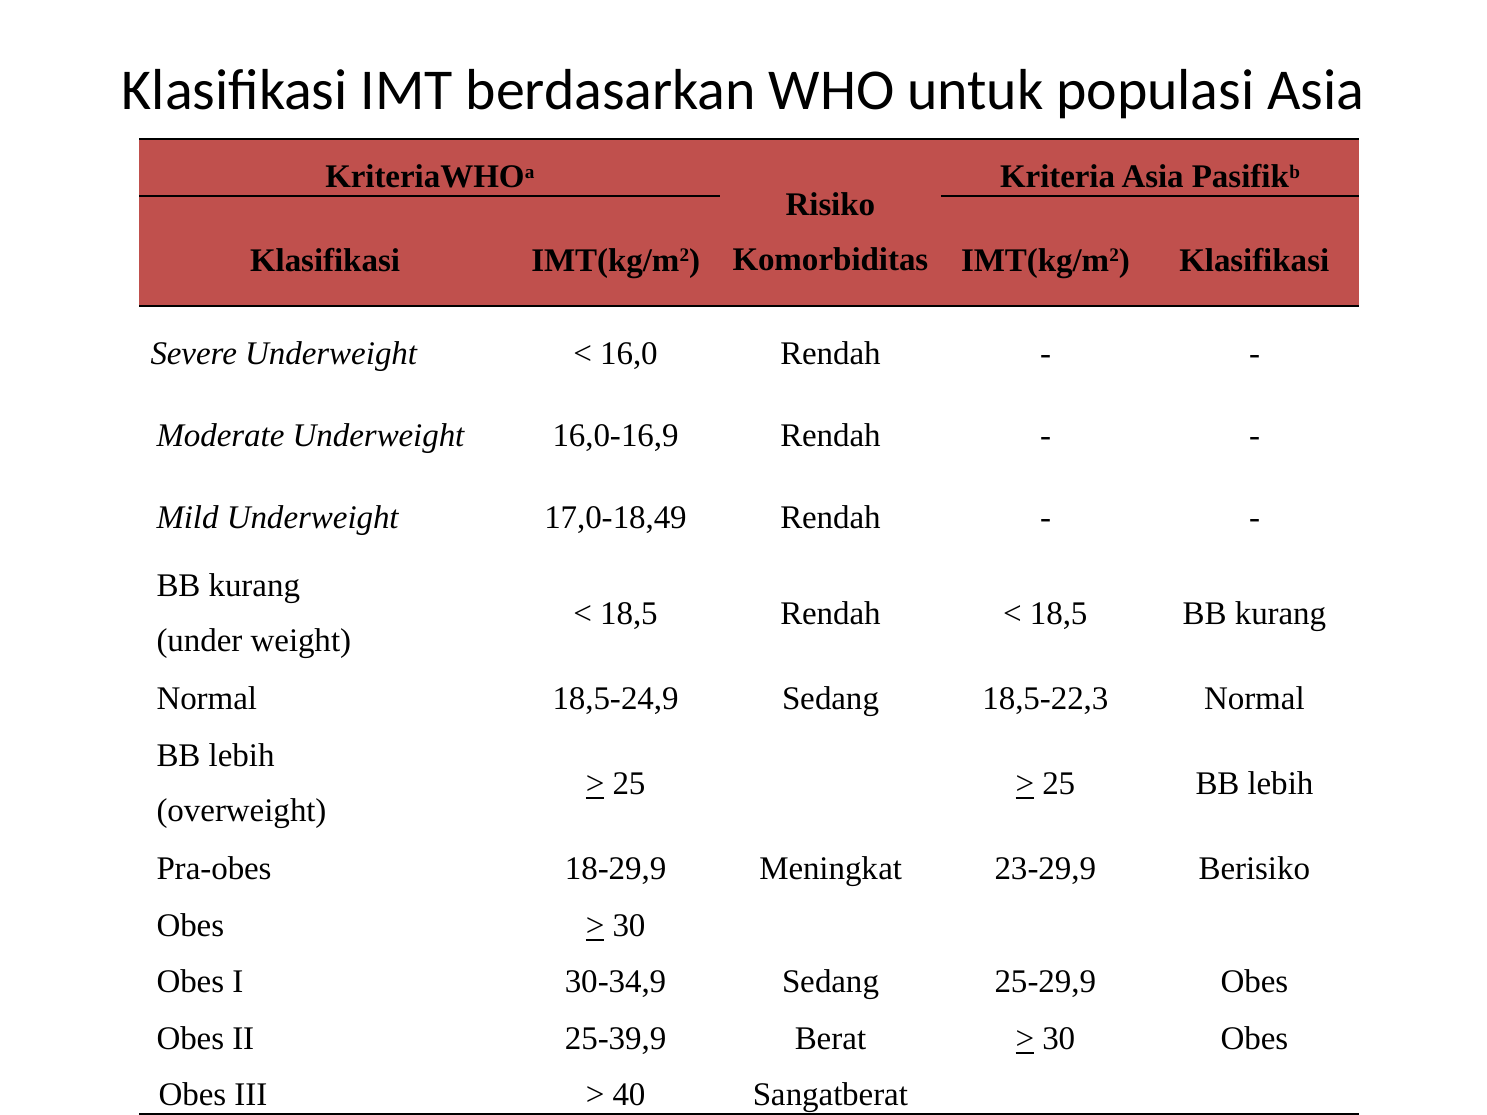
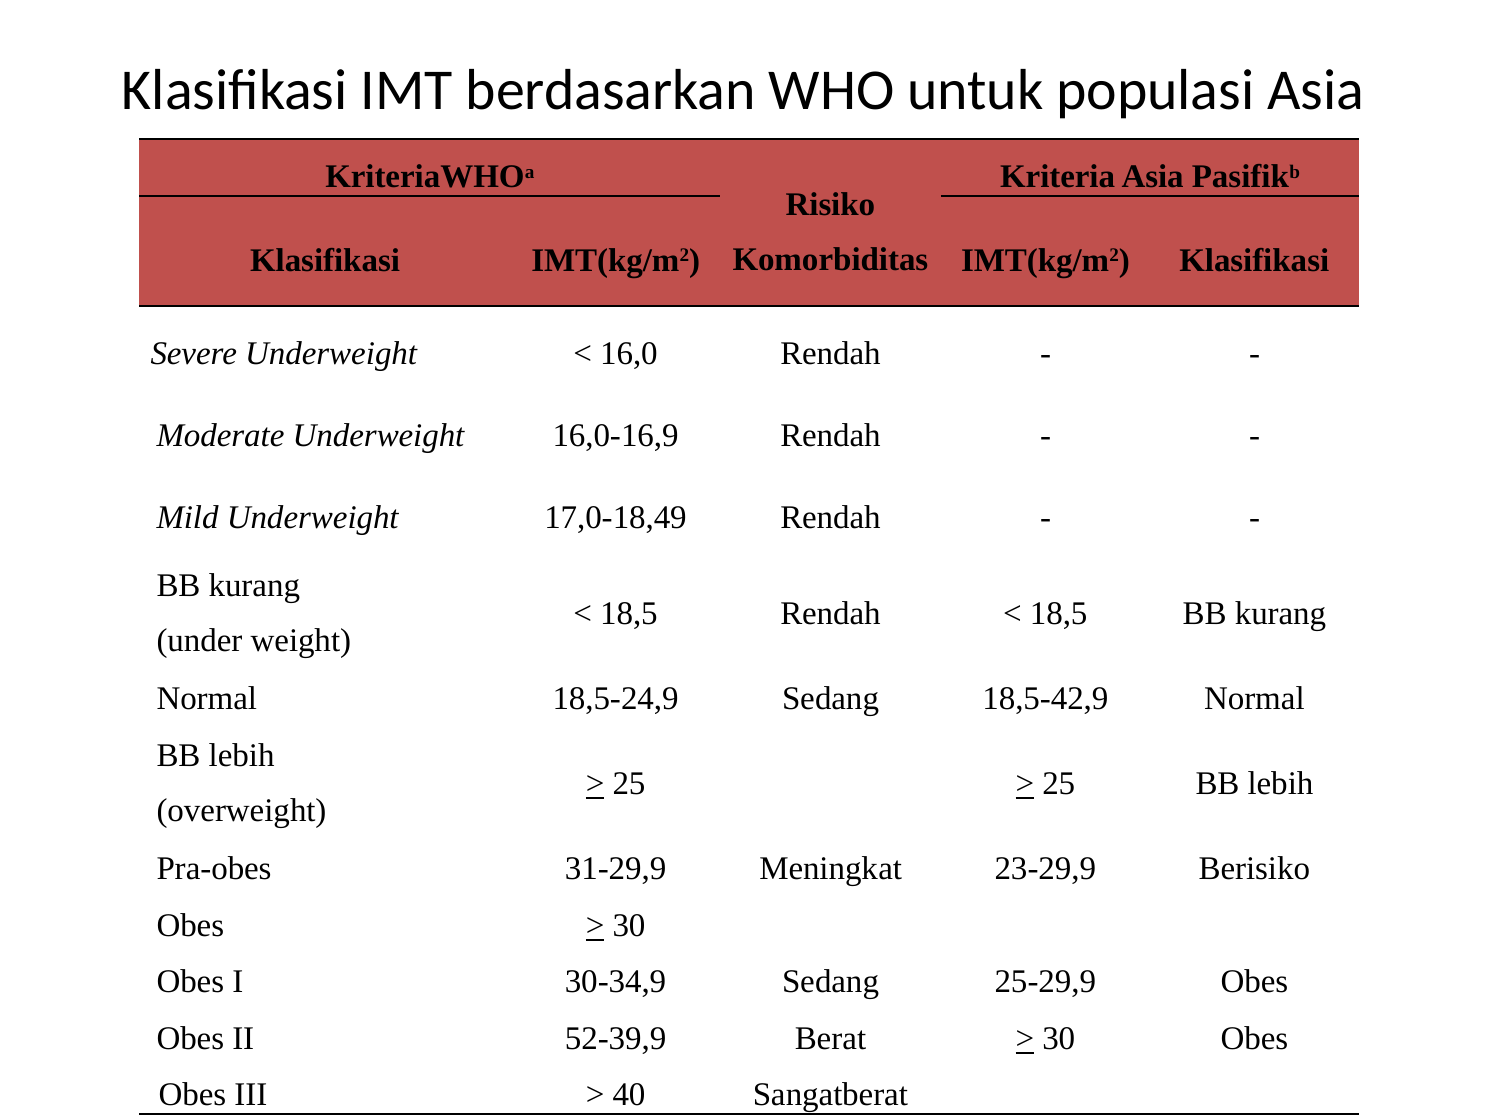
18,5-22,3: 18,5-22,3 -> 18,5-42,9
18-29,9: 18-29,9 -> 31-29,9
25-39,9: 25-39,9 -> 52-39,9
